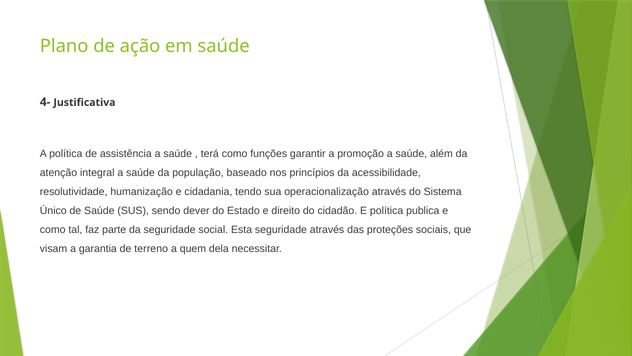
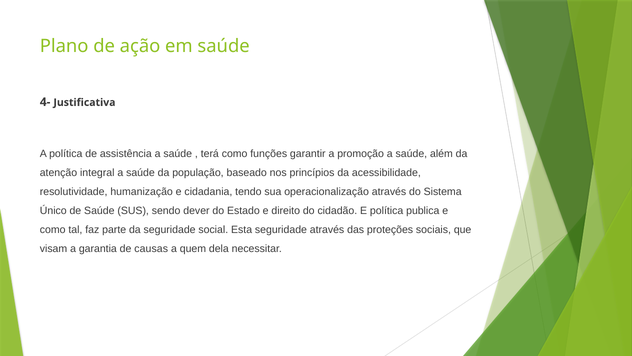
terreno: terreno -> causas
